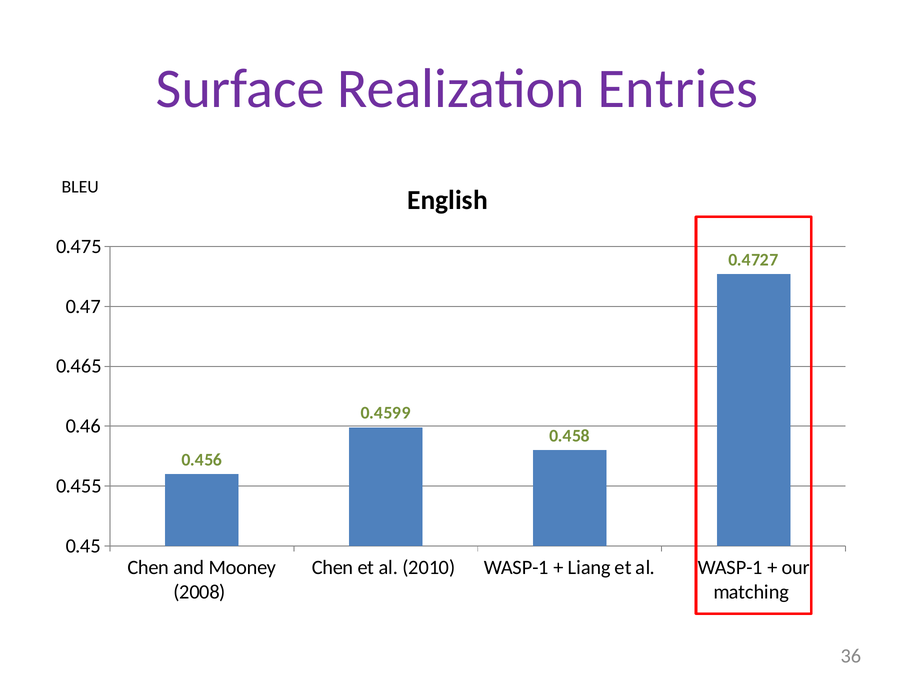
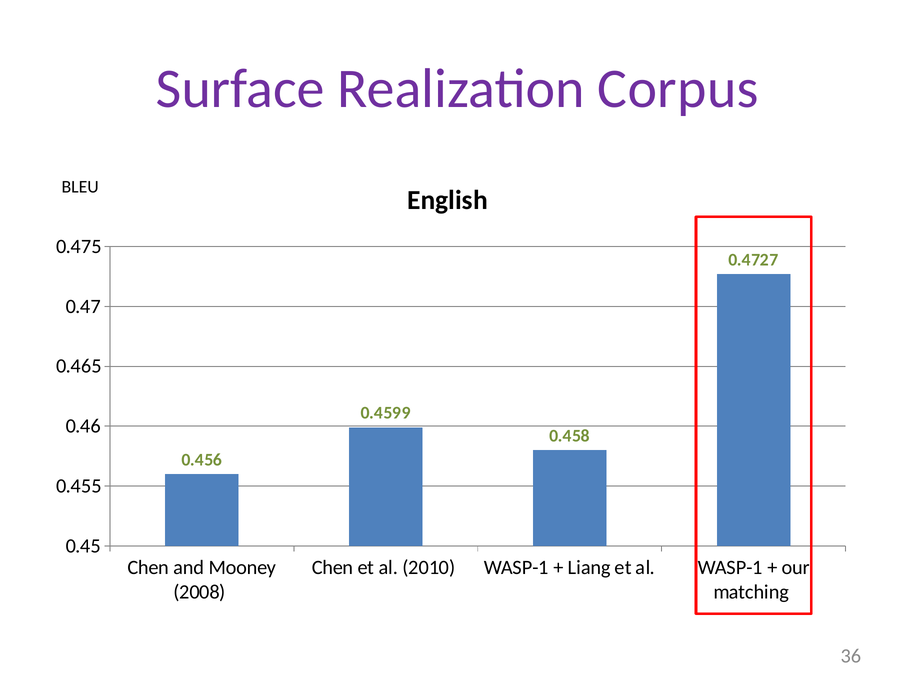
Entries: Entries -> Corpus
